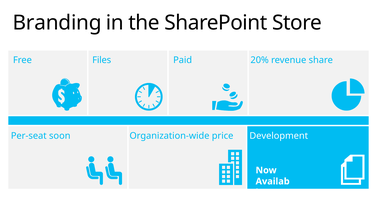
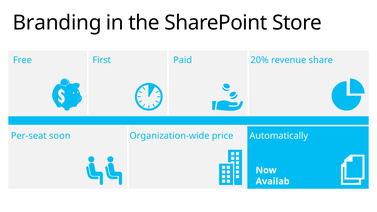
Files: Files -> First
Development: Development -> Automatically
